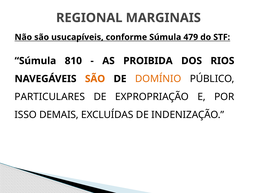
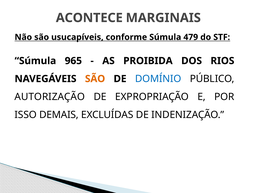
REGIONAL: REGIONAL -> ACONTECE
810: 810 -> 965
DOMÍNIO colour: orange -> blue
PARTICULARES: PARTICULARES -> AUTORIZAÇÃO
